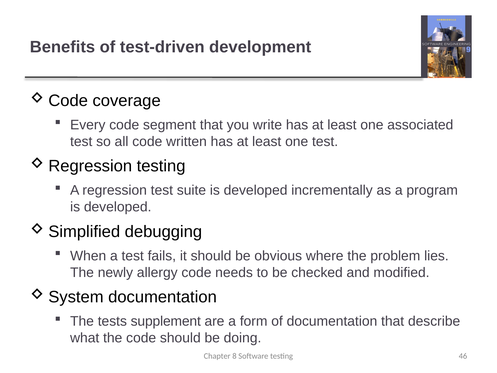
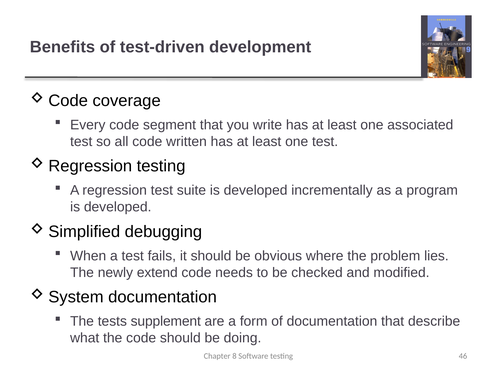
allergy: allergy -> extend
